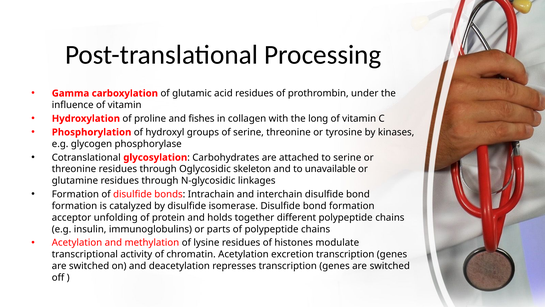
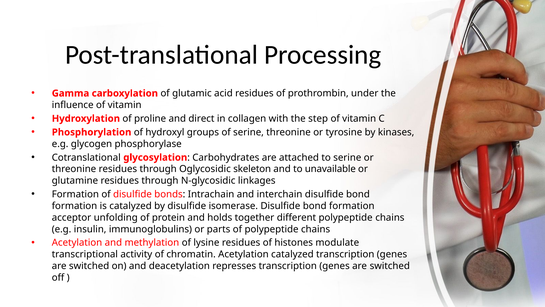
fishes: fishes -> direct
long: long -> step
Acetylation excretion: excretion -> catalyzed
